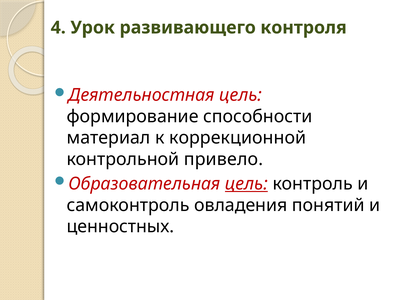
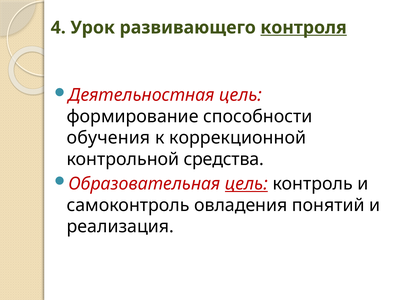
контроля underline: none -> present
материал: материал -> обучения
привело: привело -> средства
ценностных: ценностных -> реализация
